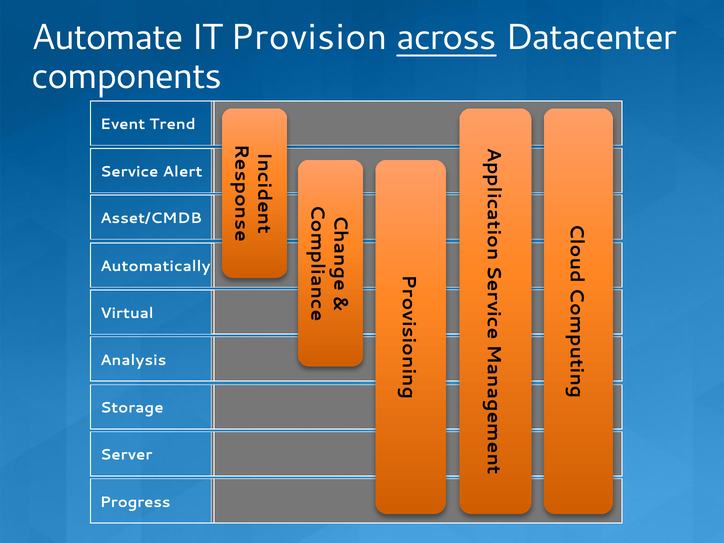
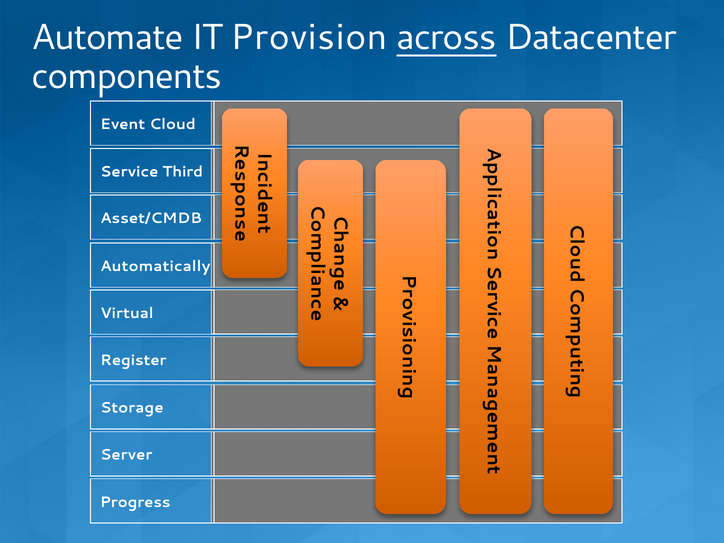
Trend: Trend -> Cloud
Alert: Alert -> Third
Analysis: Analysis -> Register
